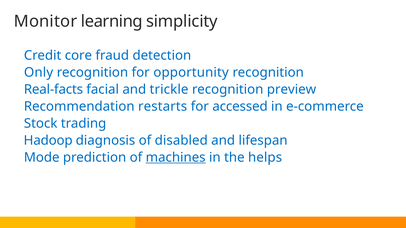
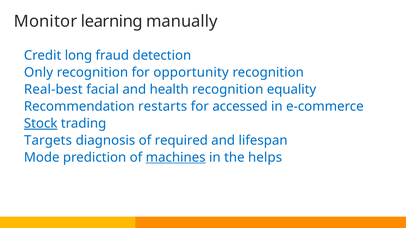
simplicity: simplicity -> manually
core: core -> long
Real-facts: Real-facts -> Real-best
trickle: trickle -> health
preview: preview -> equality
Stock underline: none -> present
Hadoop: Hadoop -> Targets
disabled: disabled -> required
